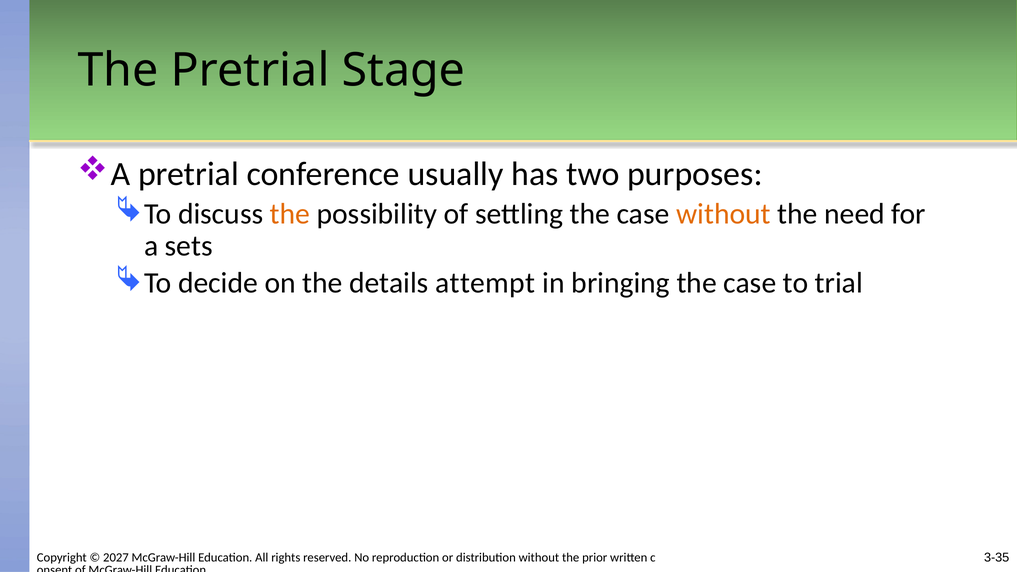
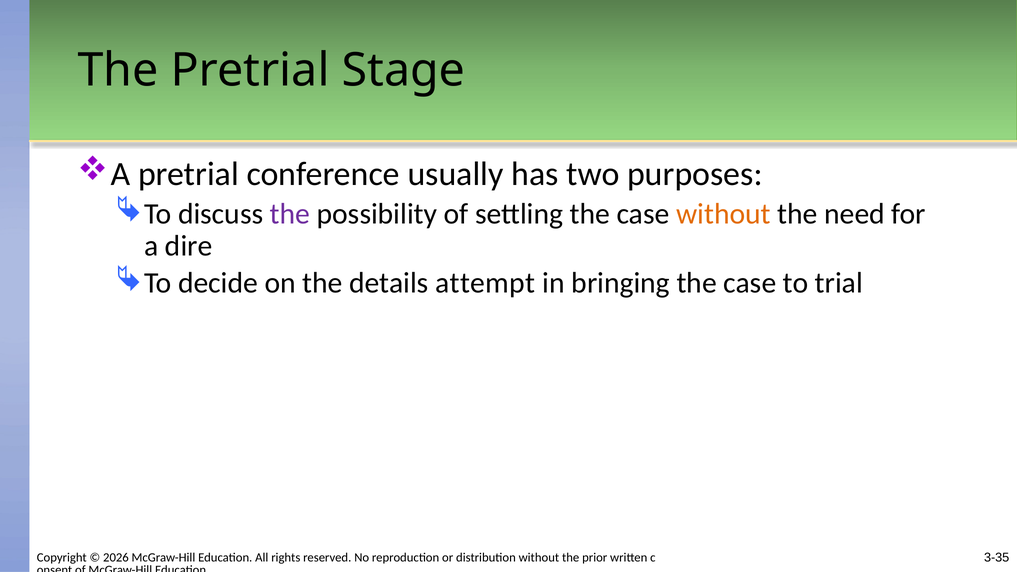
the at (290, 214) colour: orange -> purple
sets: sets -> dire
2027: 2027 -> 2026
